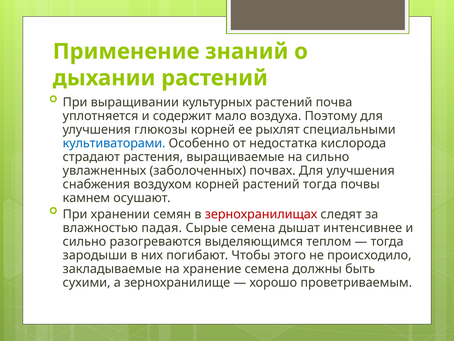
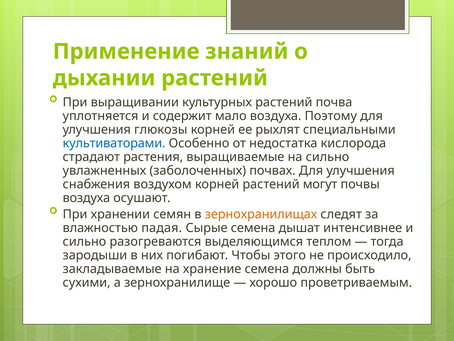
растений тогда: тогда -> могут
камнем at (86, 198): камнем -> воздуха
зернохранилищах colour: red -> orange
